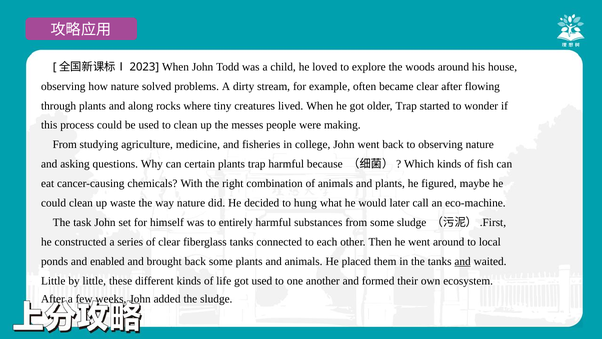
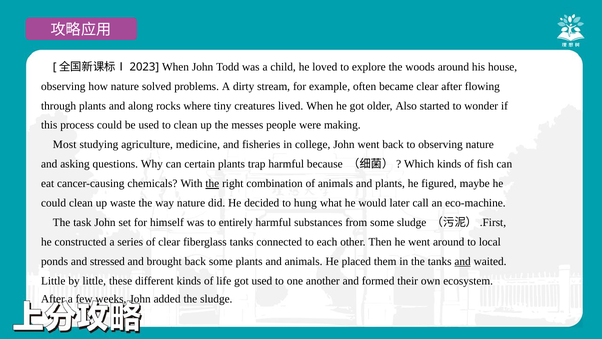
older Trap: Trap -> Also
From at (65, 145): From -> Most
the at (212, 183) underline: none -> present
enabled: enabled -> stressed
